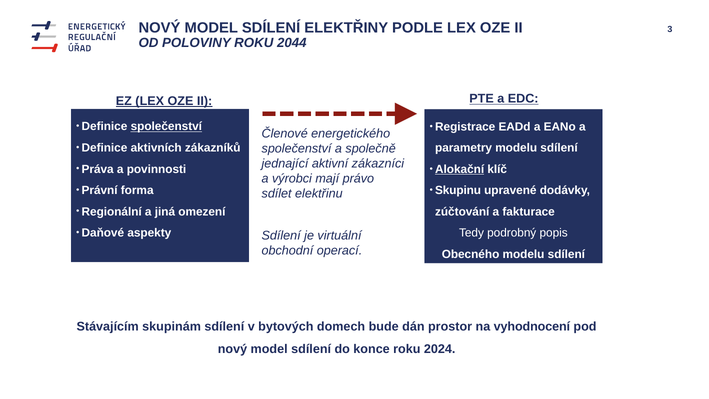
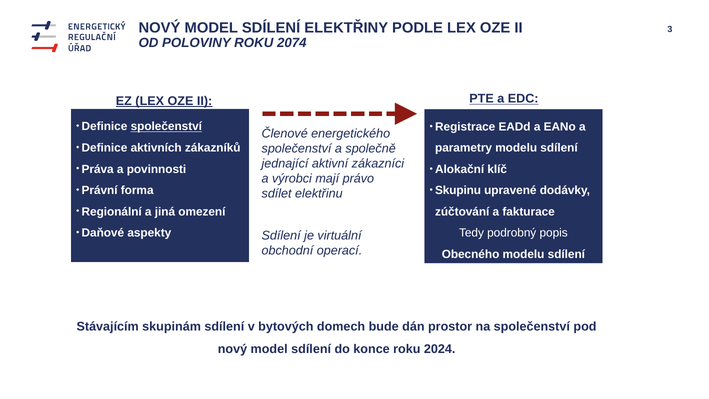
2044: 2044 -> 2074
Alokační underline: present -> none
na vyhodnocení: vyhodnocení -> společenství
